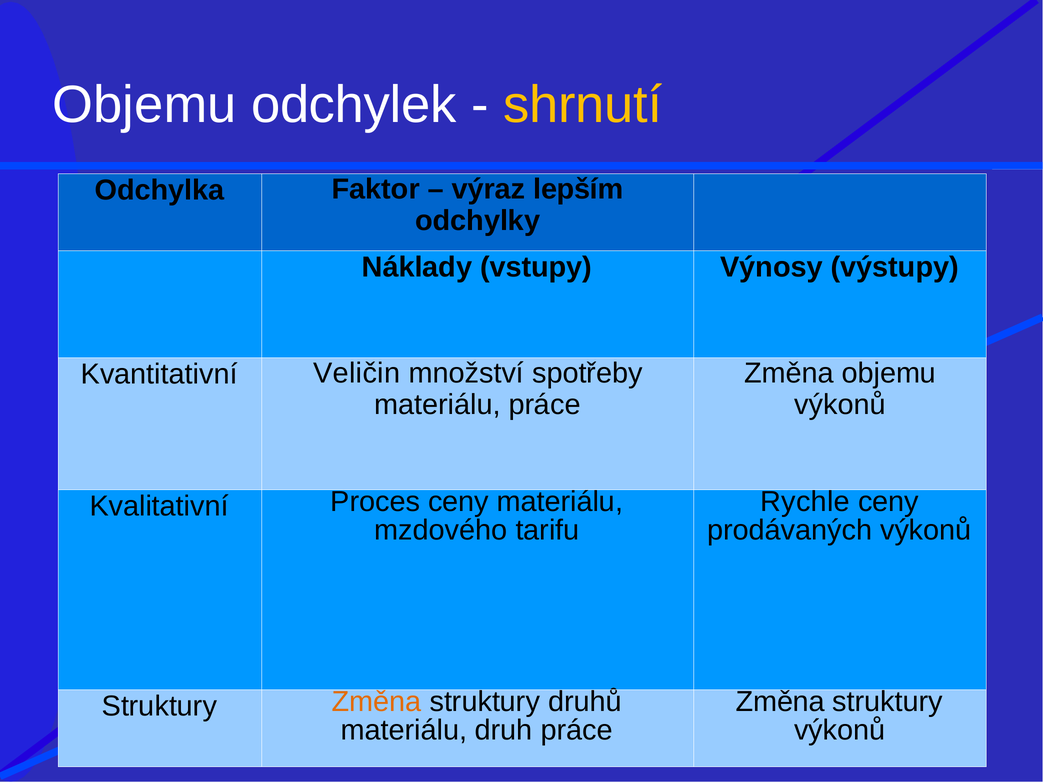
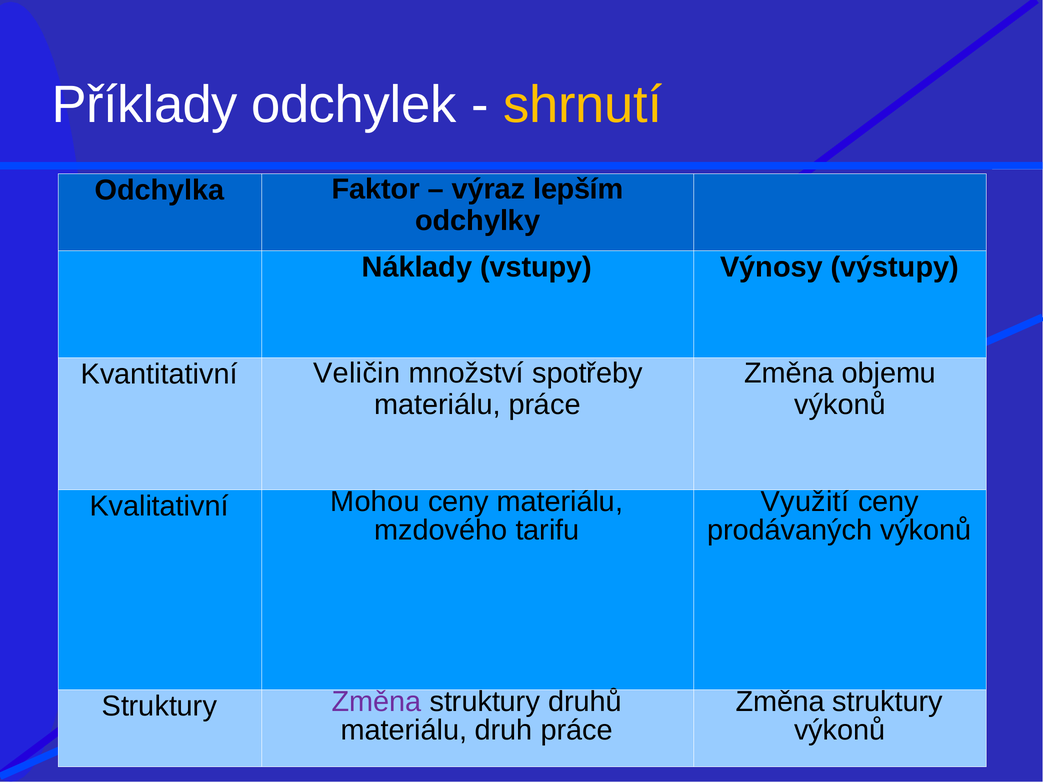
Objemu at (144, 105): Objemu -> Příklady
Rychle: Rychle -> Využití
Proces: Proces -> Mohou
Změna at (377, 702) colour: orange -> purple
